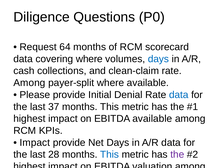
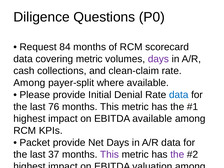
64: 64 -> 84
covering where: where -> metric
days at (158, 59) colour: blue -> purple
37: 37 -> 76
Impact at (35, 143): Impact -> Packet
28: 28 -> 37
This at (110, 155) colour: blue -> purple
